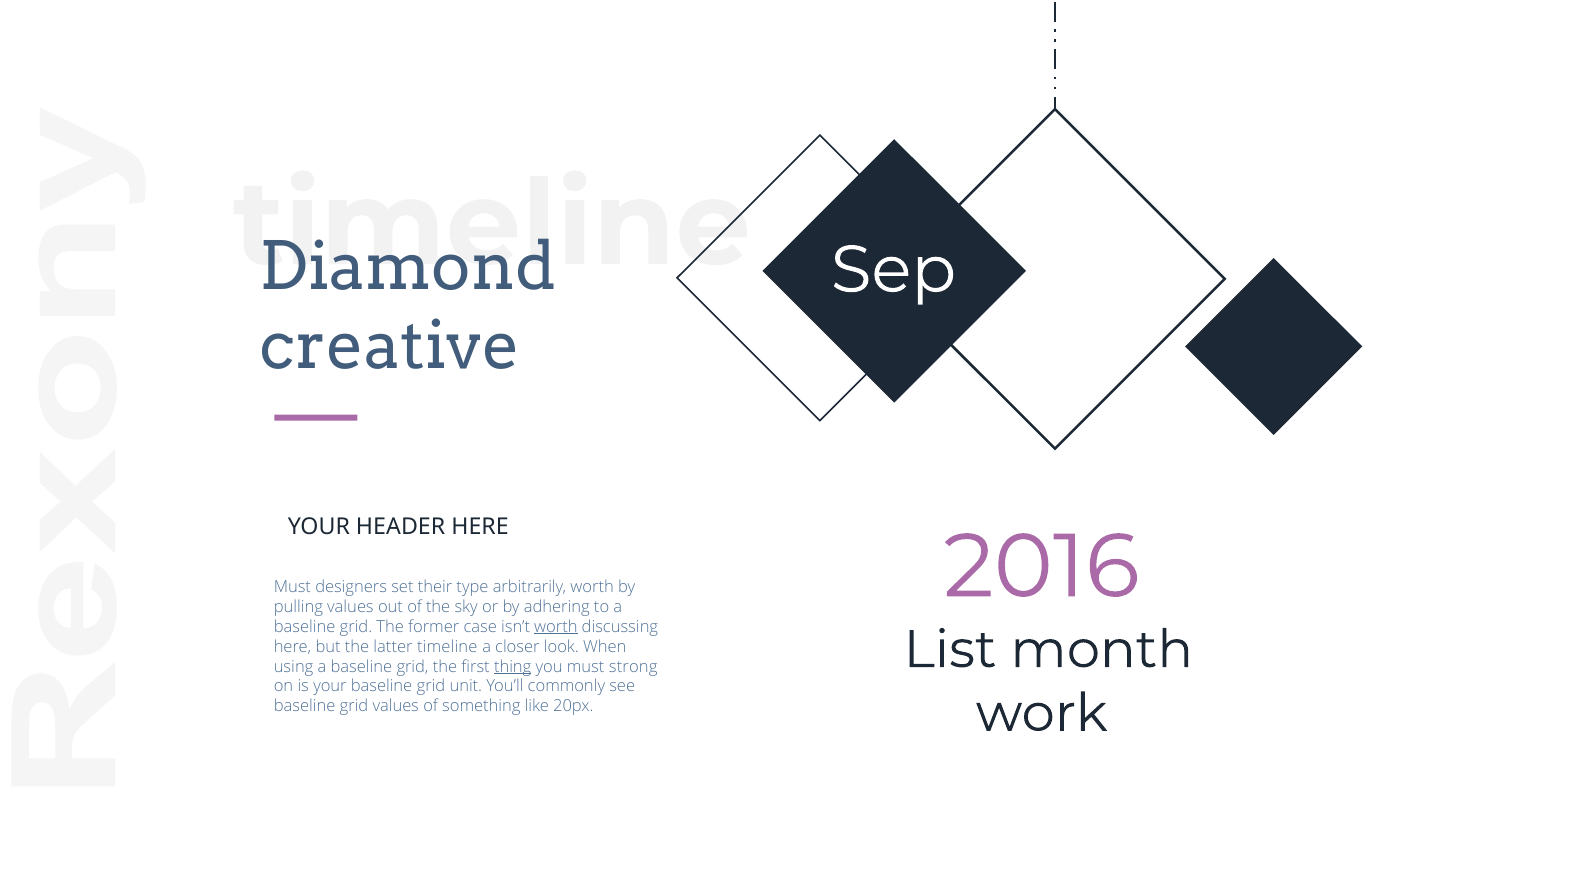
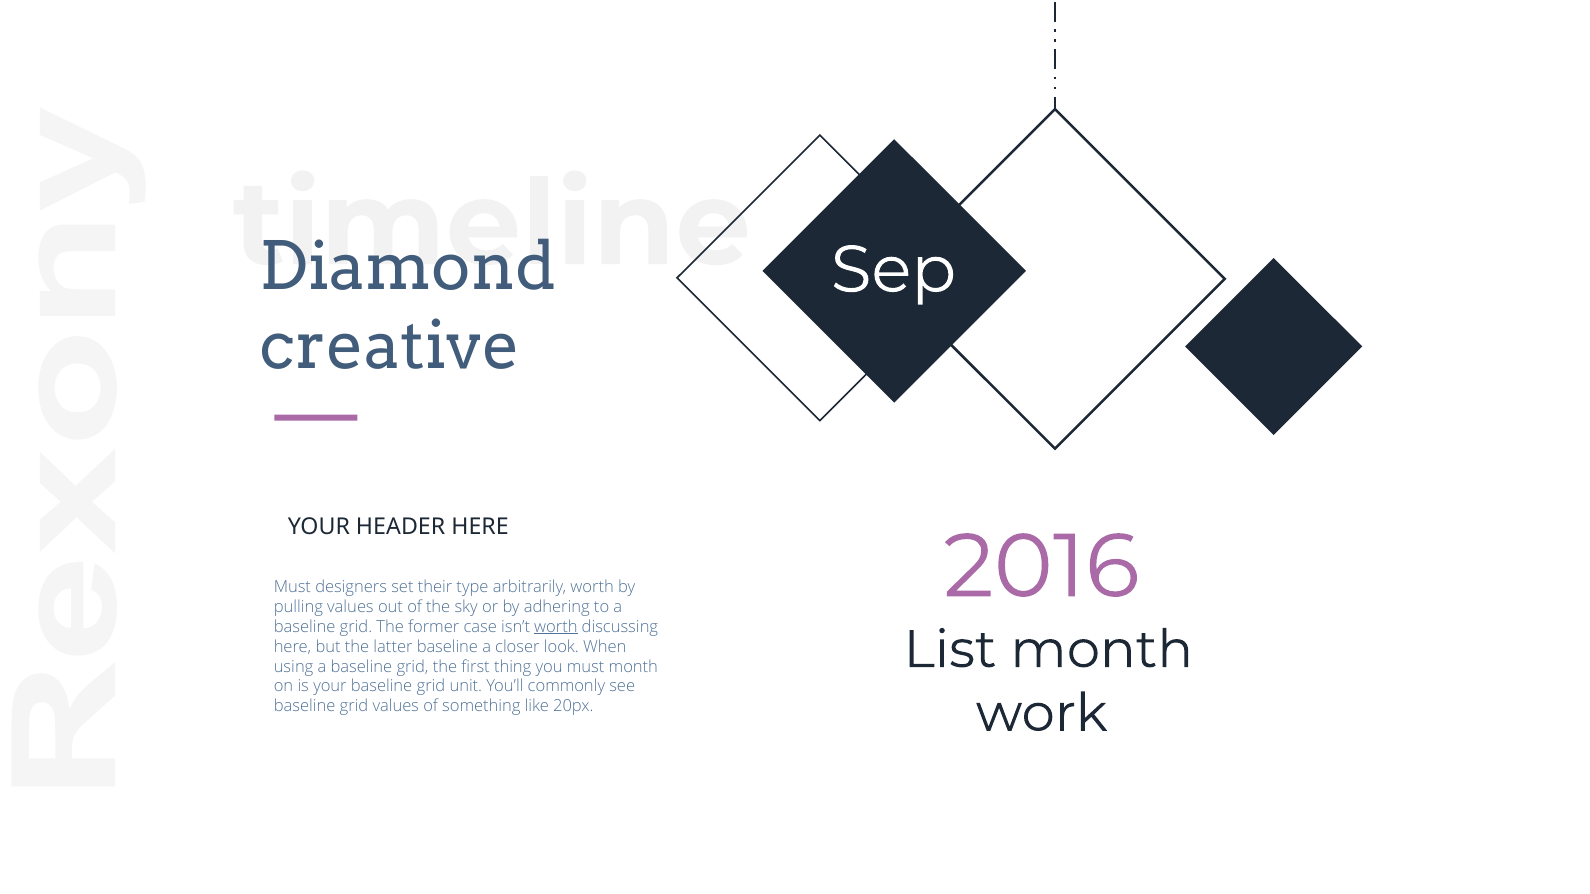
latter timeline: timeline -> baseline
thing underline: present -> none
must strong: strong -> month
